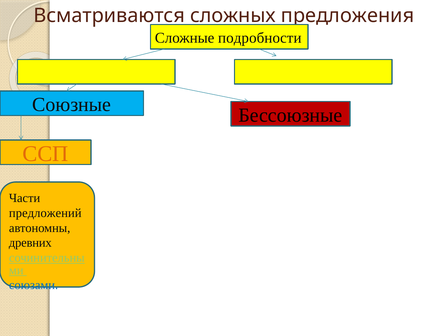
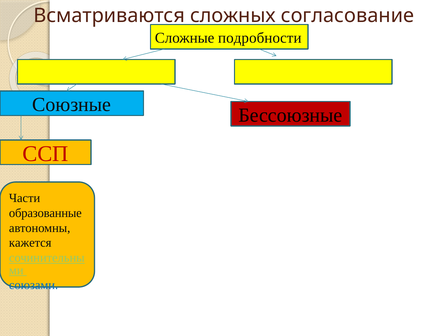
предложения: предложения -> согласование
ССП colour: orange -> red
предложений: предложений -> образованные
древних: древних -> кажется
